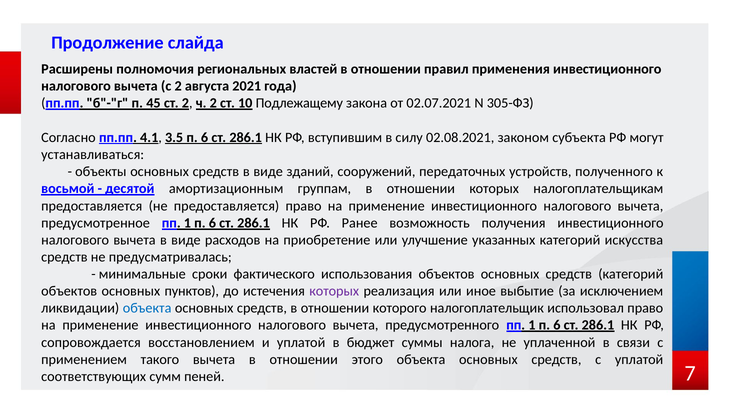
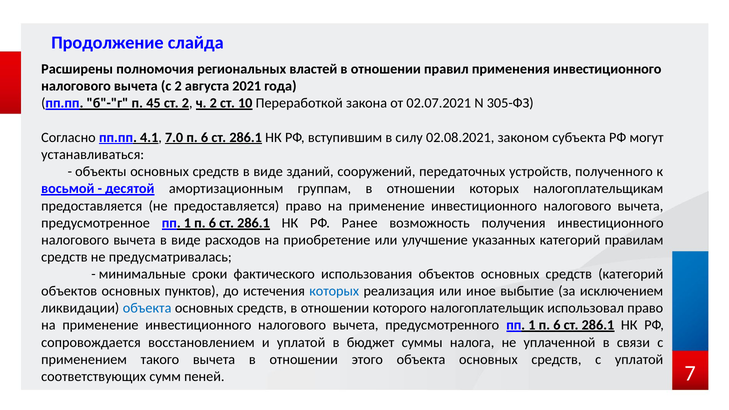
Подлежащему: Подлежащему -> Переработкой
3.5: 3.5 -> 7.0
искусства: искусства -> правилам
которых at (334, 291) colour: purple -> blue
